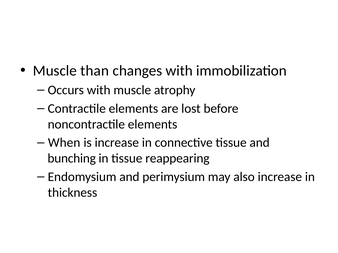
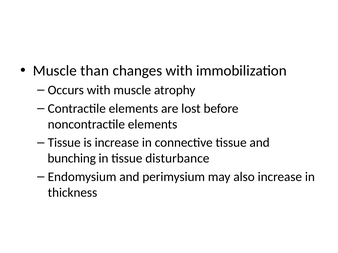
When at (64, 143): When -> Tissue
reappearing: reappearing -> disturbance
